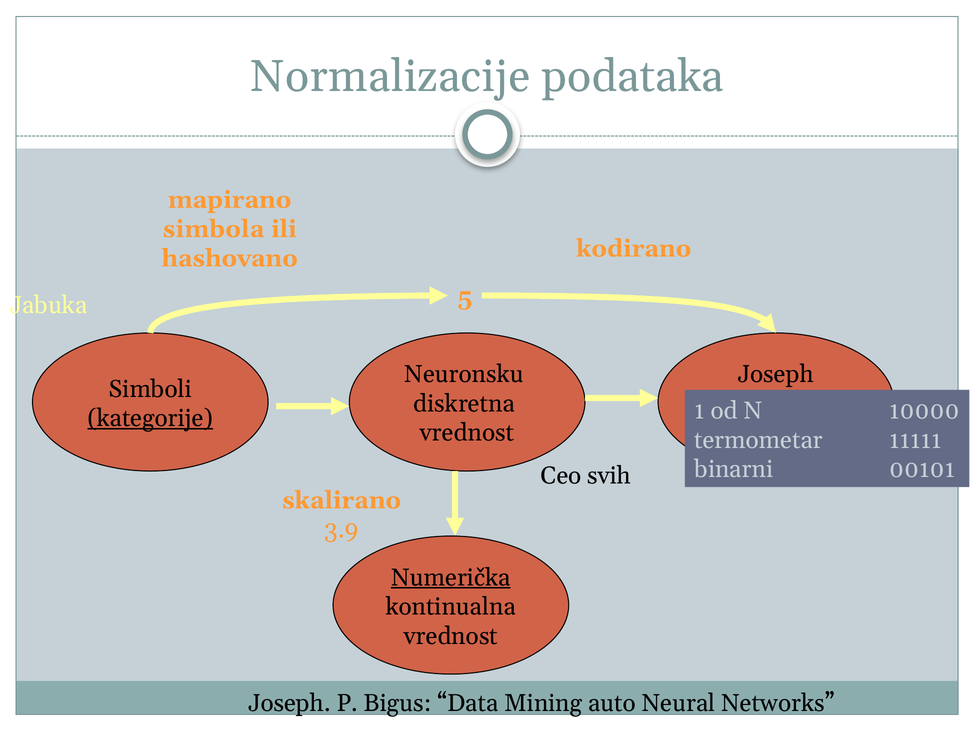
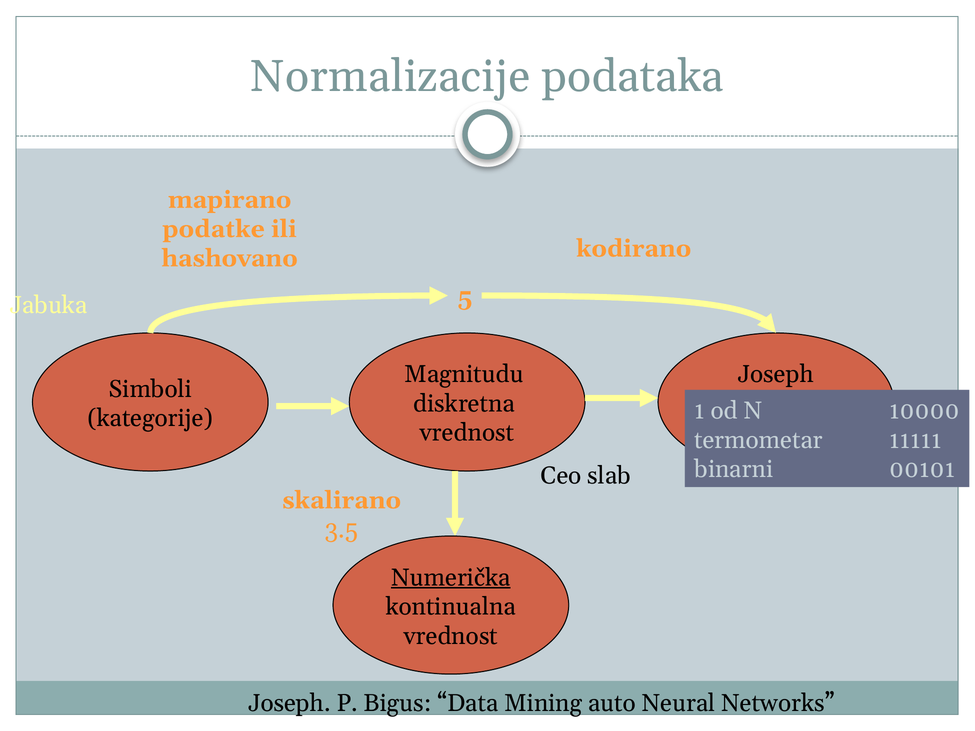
simbola: simbola -> podatke
Neuronsku: Neuronsku -> Magnitudu
kategorije underline: present -> none
svih: svih -> slab
3.9: 3.9 -> 3.5
